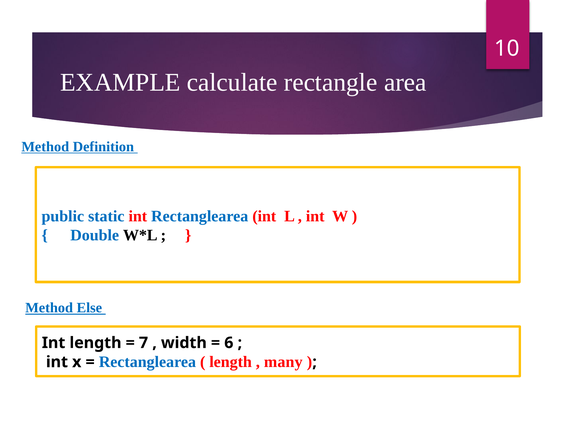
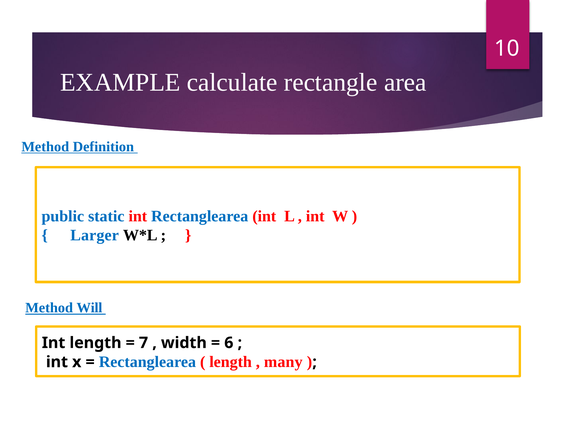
Double: Double -> Larger
Else: Else -> Will
